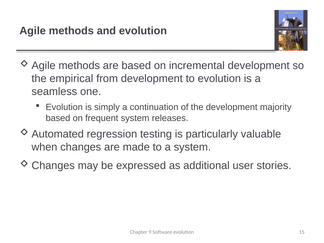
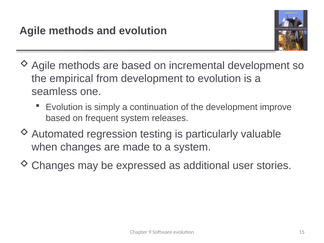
majority: majority -> improve
